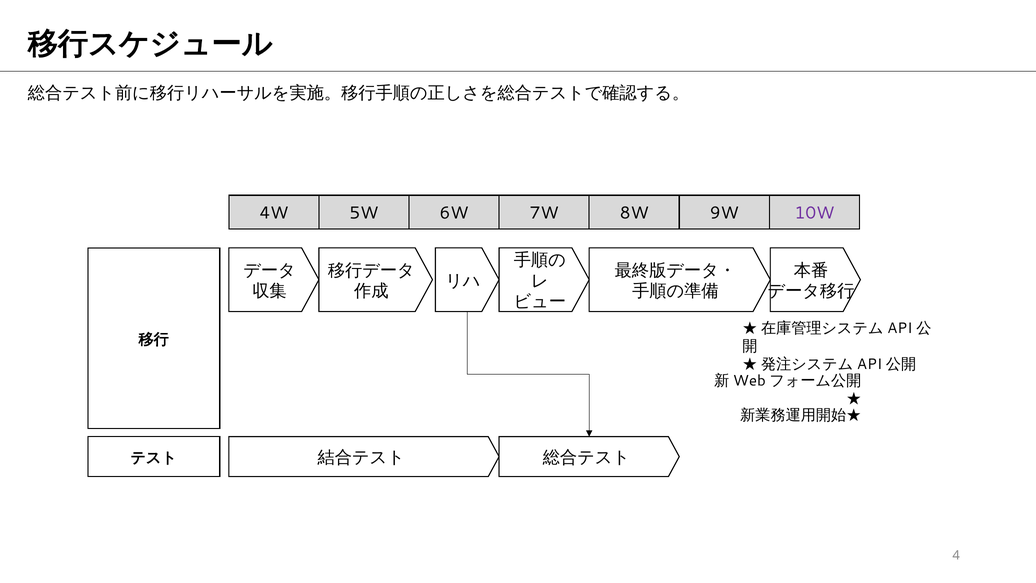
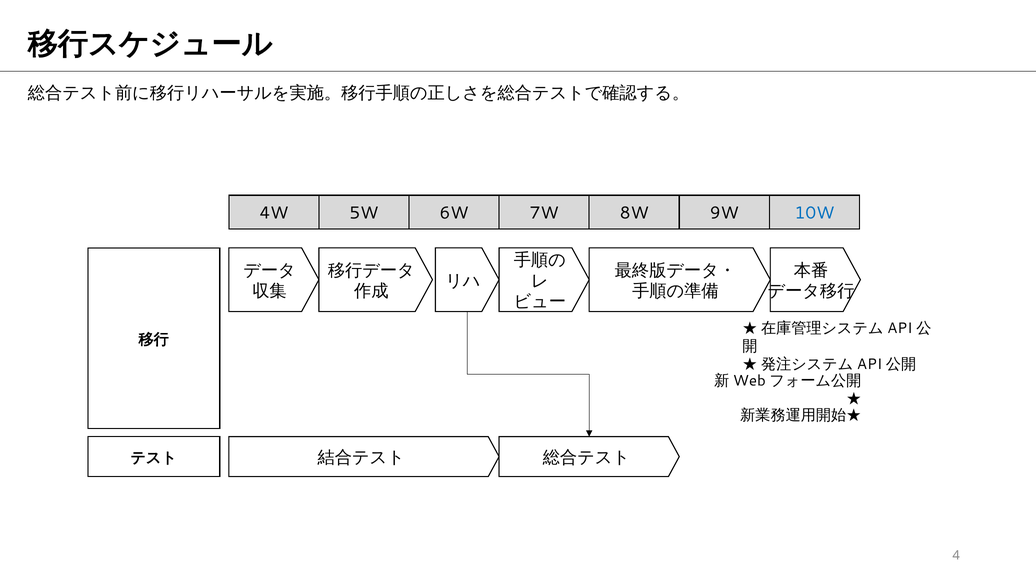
10W colour: purple -> blue
